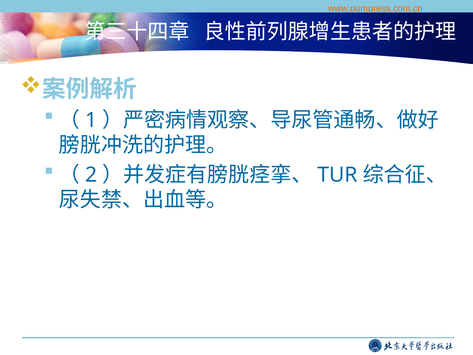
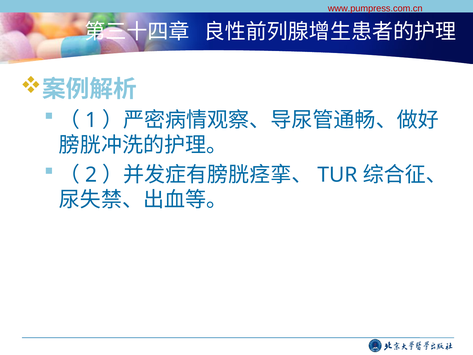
www.pumpress.com.cn colour: orange -> red
